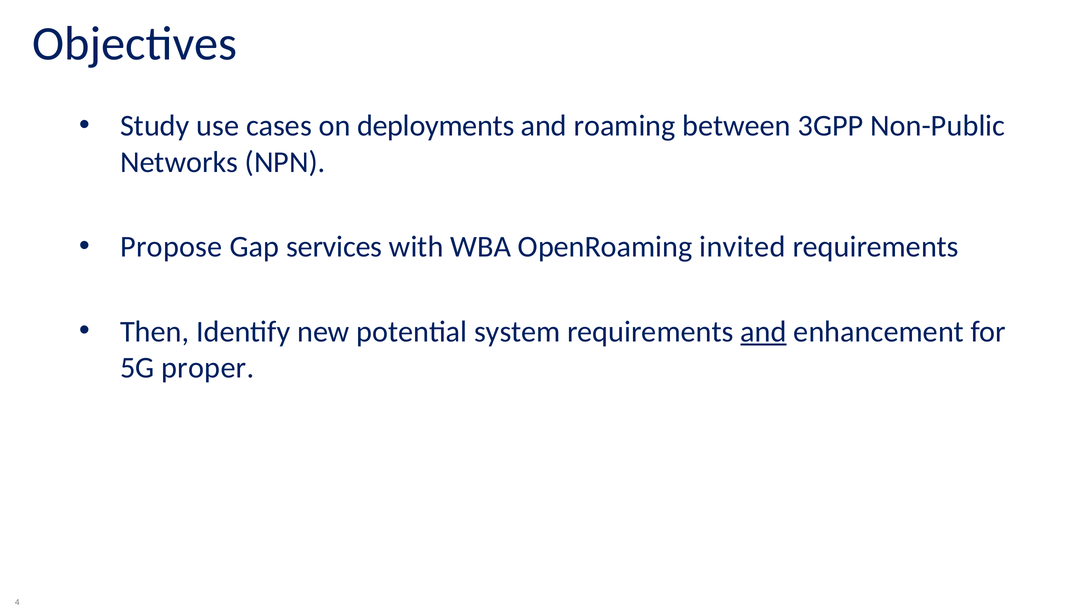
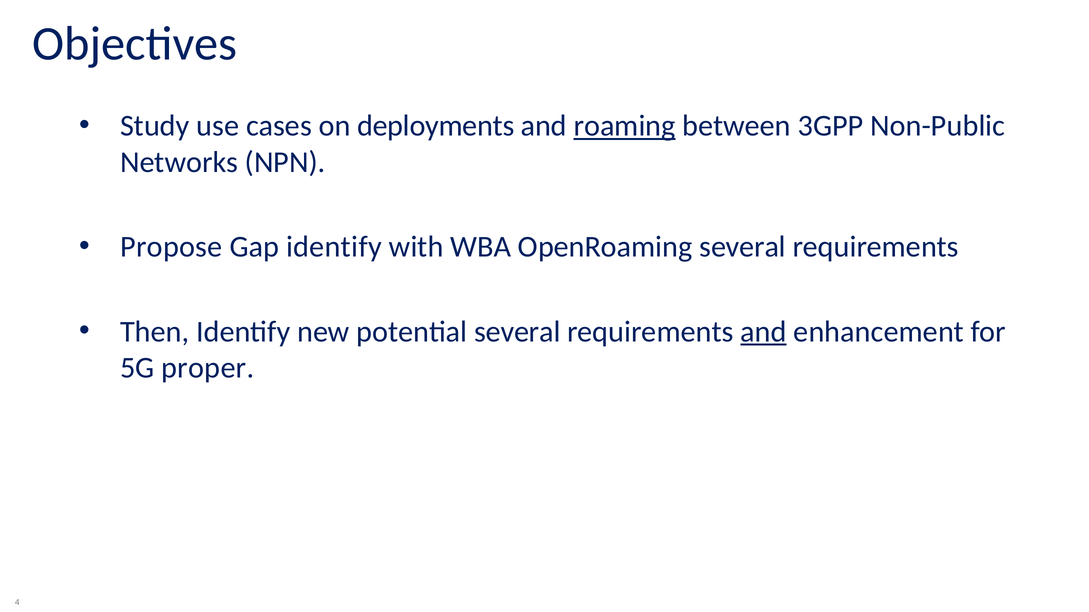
roaming underline: none -> present
Gap services: services -> identify
OpenRoaming invited: invited -> several
potential system: system -> several
